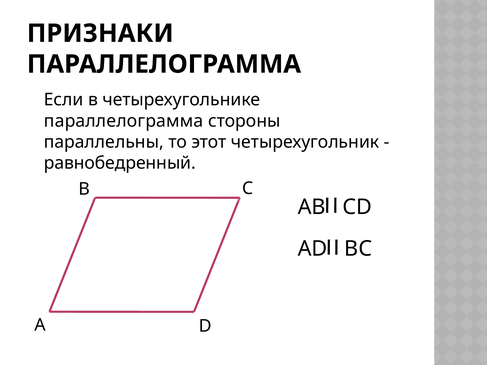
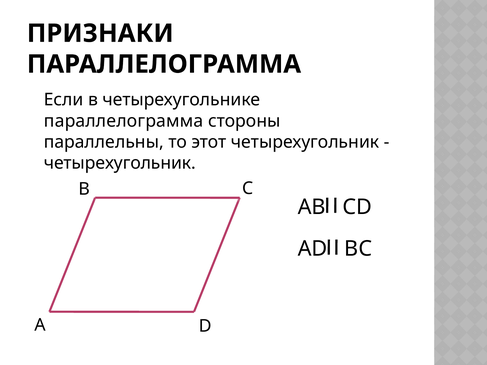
равнобедренный at (120, 163): равнобедренный -> четырехугольник
